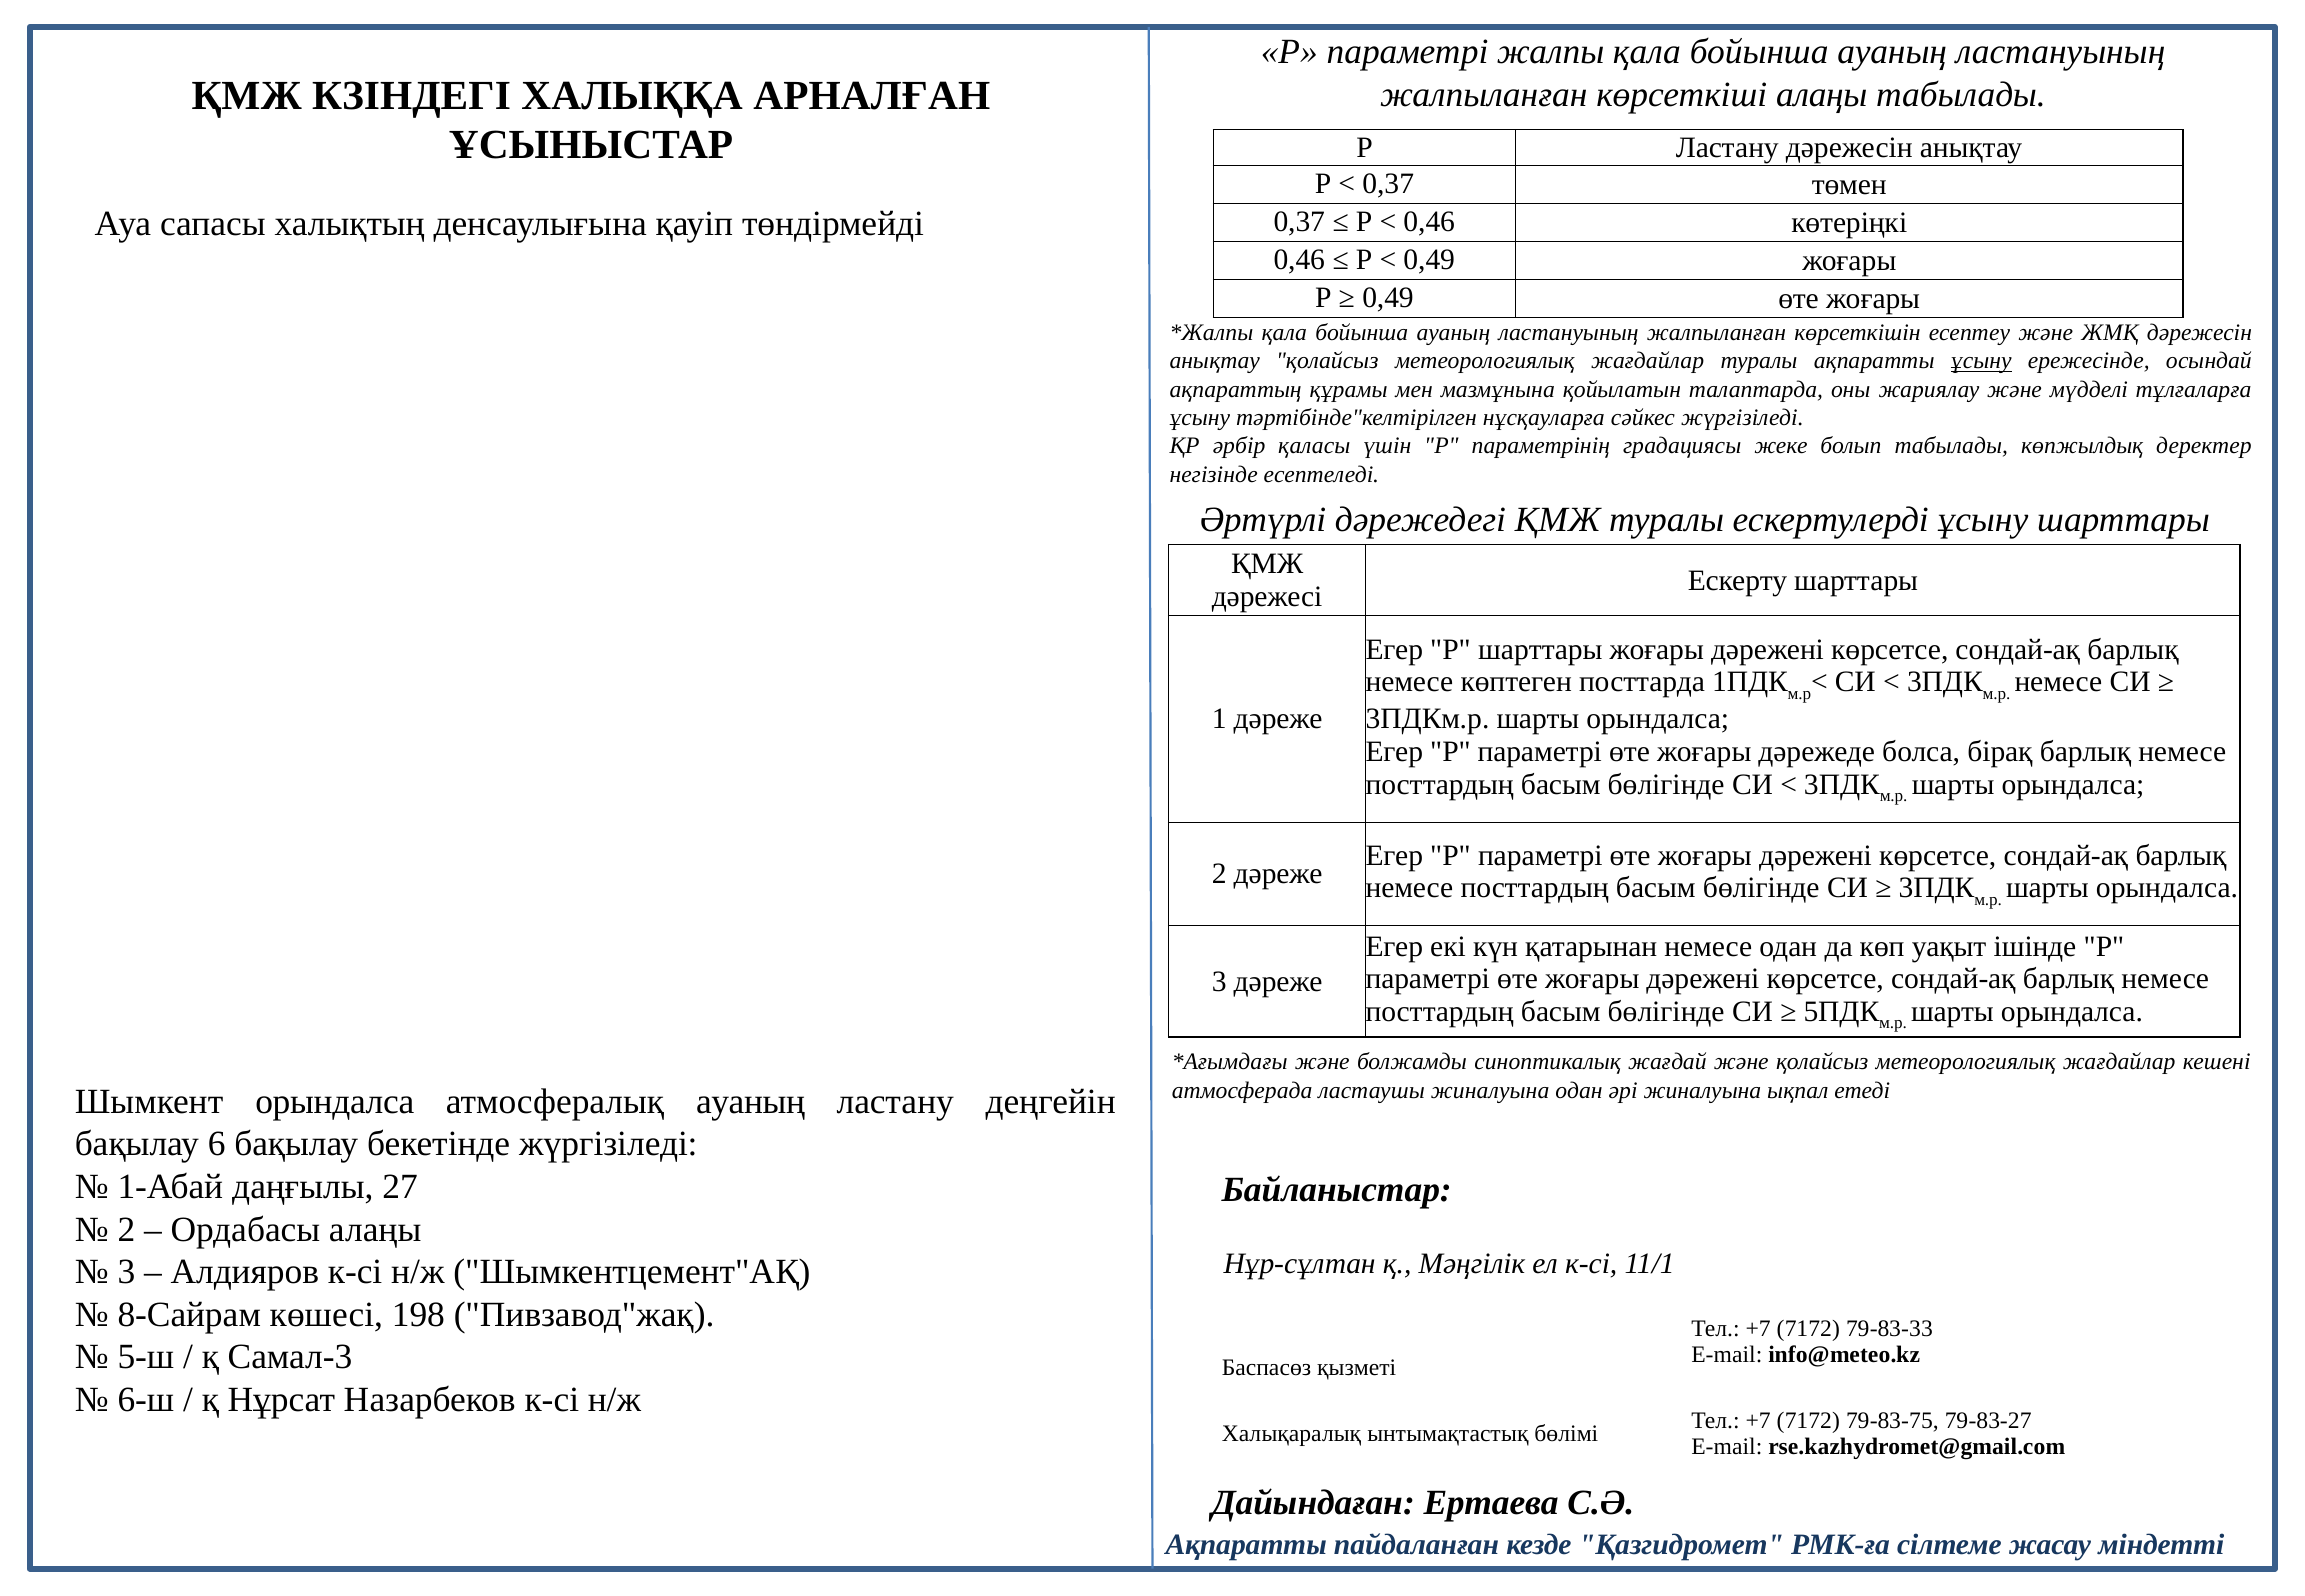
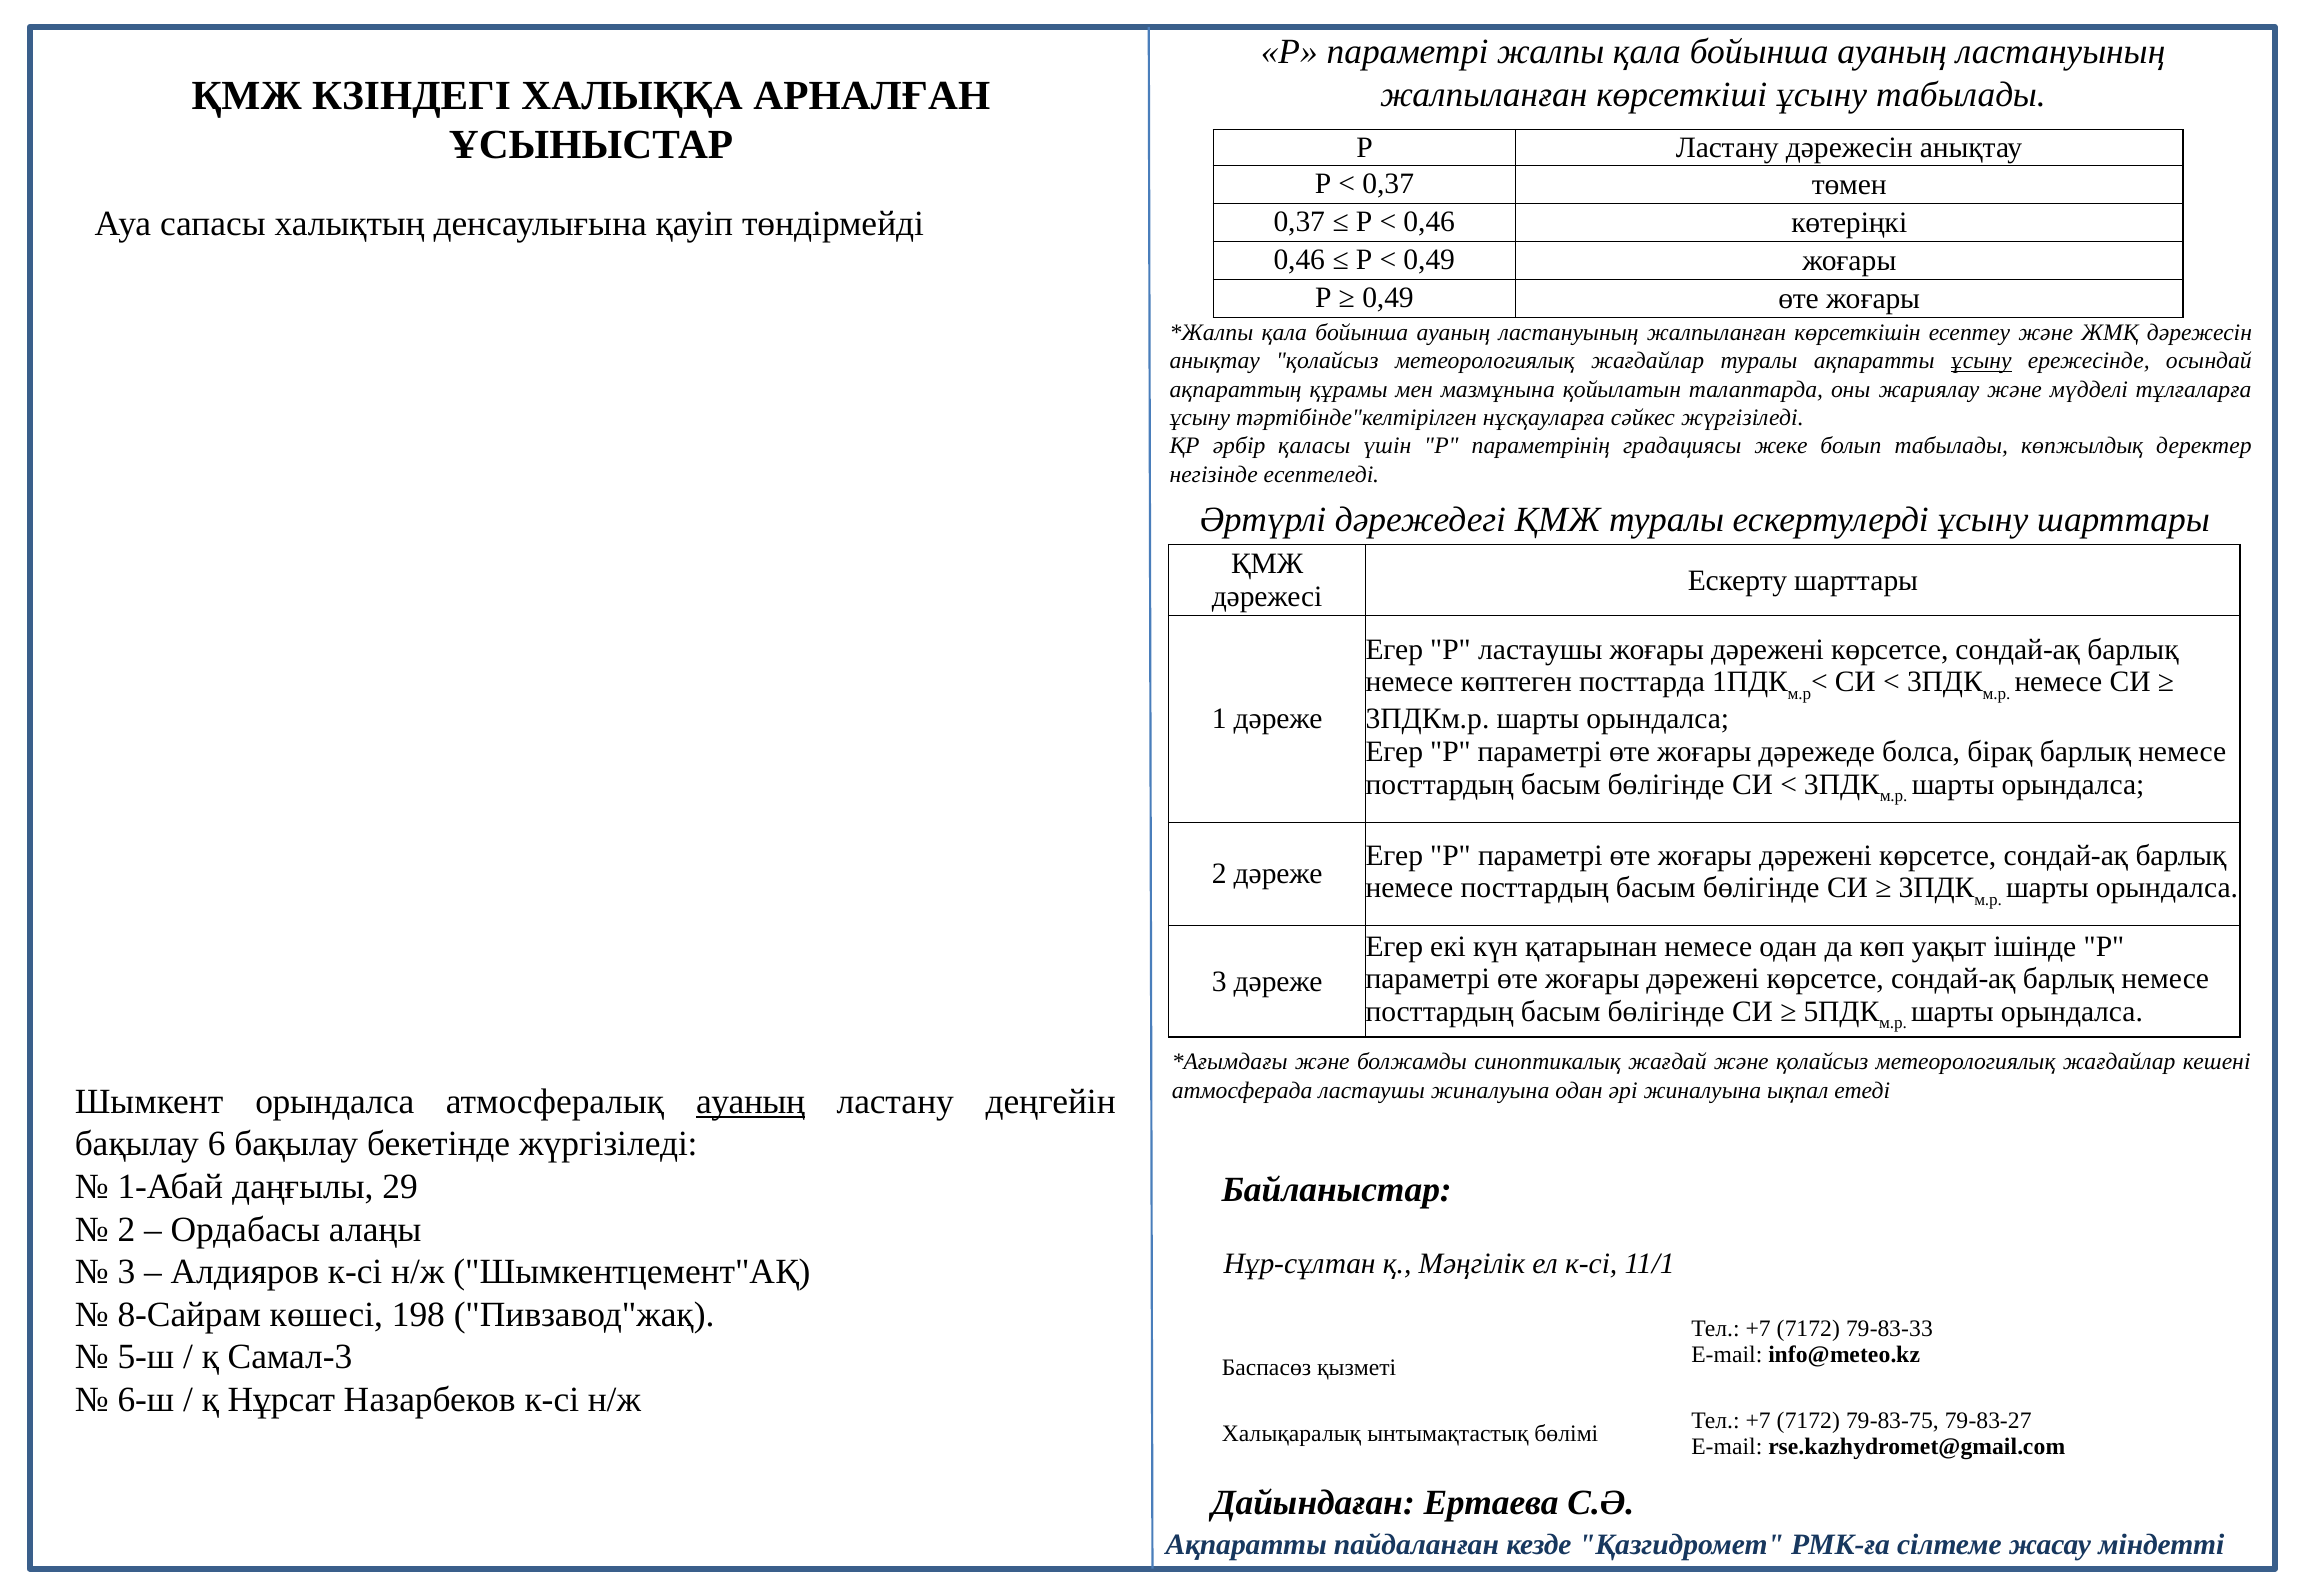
көрсеткіші алаңы: алаңы -> ұсыну
Р шарттары: шарттары -> ластаушы
ауаның at (751, 1102) underline: none -> present
27: 27 -> 29
